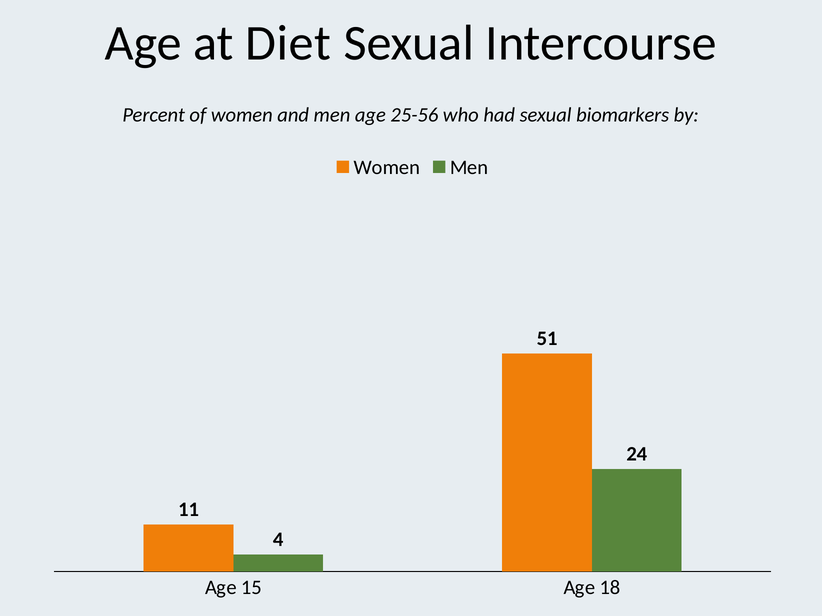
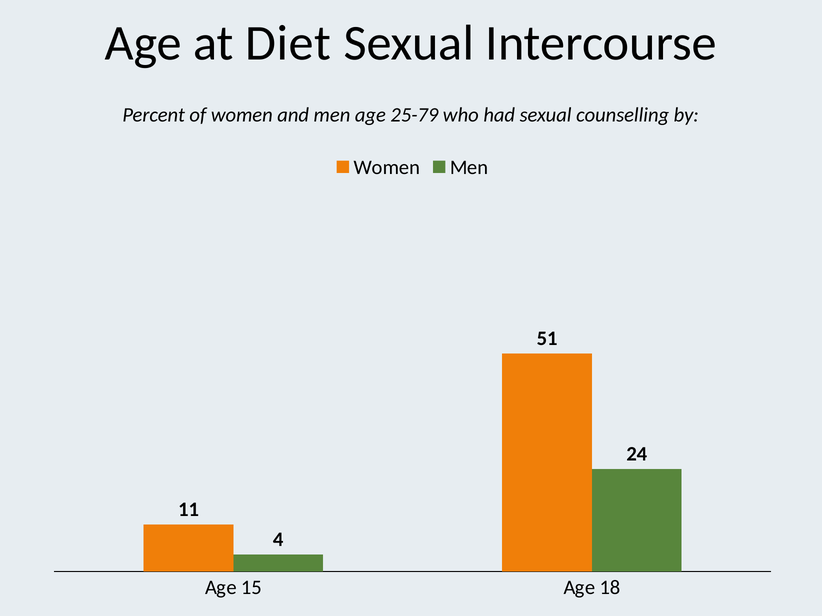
25-56: 25-56 -> 25-79
biomarkers: biomarkers -> counselling
